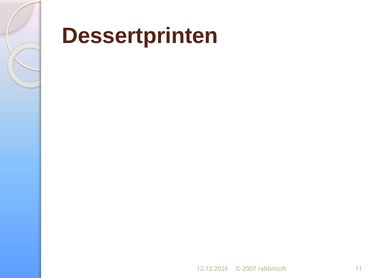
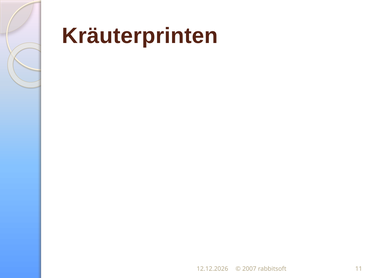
Dessertprinten: Dessertprinten -> Kräuterprinten
